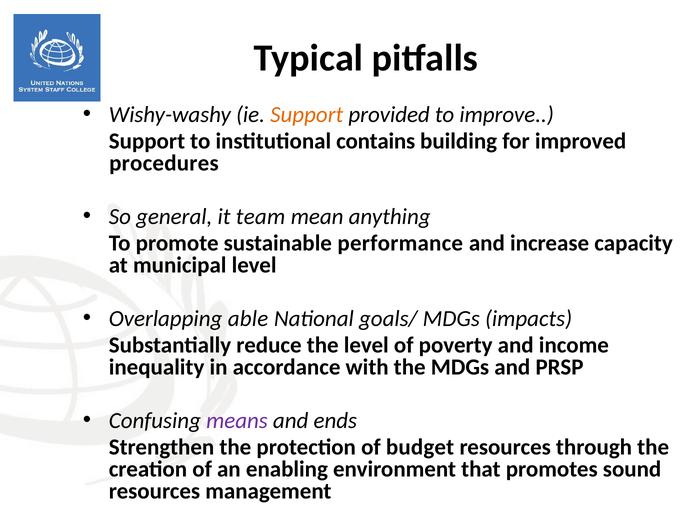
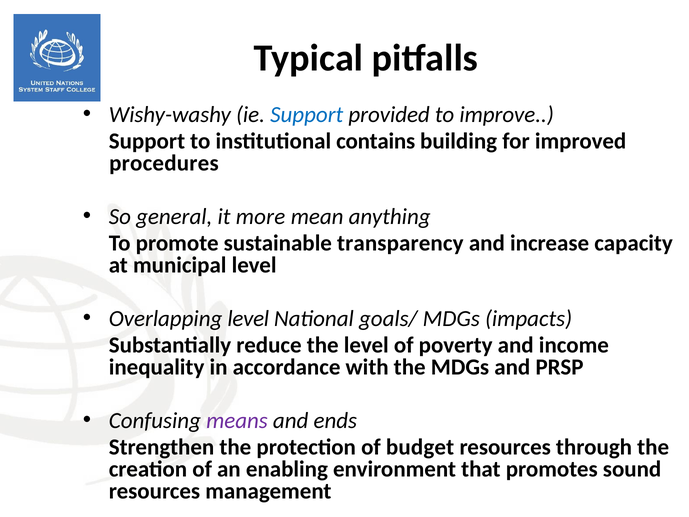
Support at (307, 115) colour: orange -> blue
team: team -> more
performance: performance -> transparency
Overlapping able: able -> level
